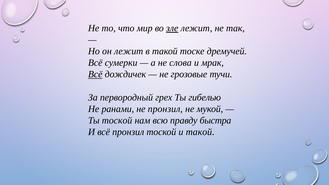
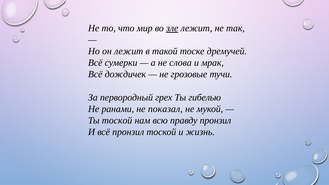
Всё at (95, 74) underline: present -> none
не пронзил: пронзил -> показал
правду быстра: быстра -> пронзил
и такой: такой -> жизнь
